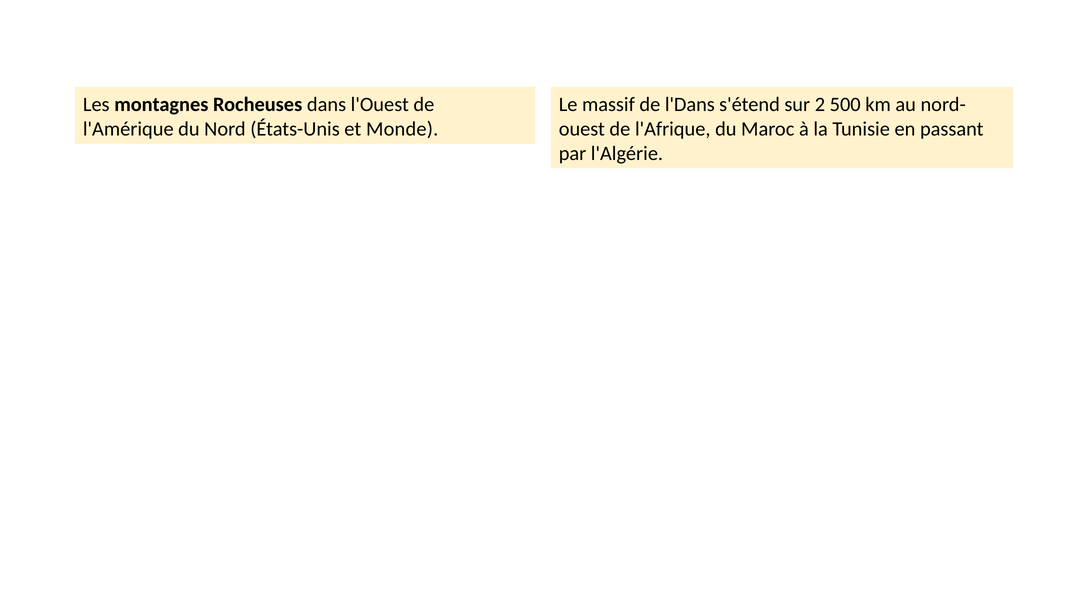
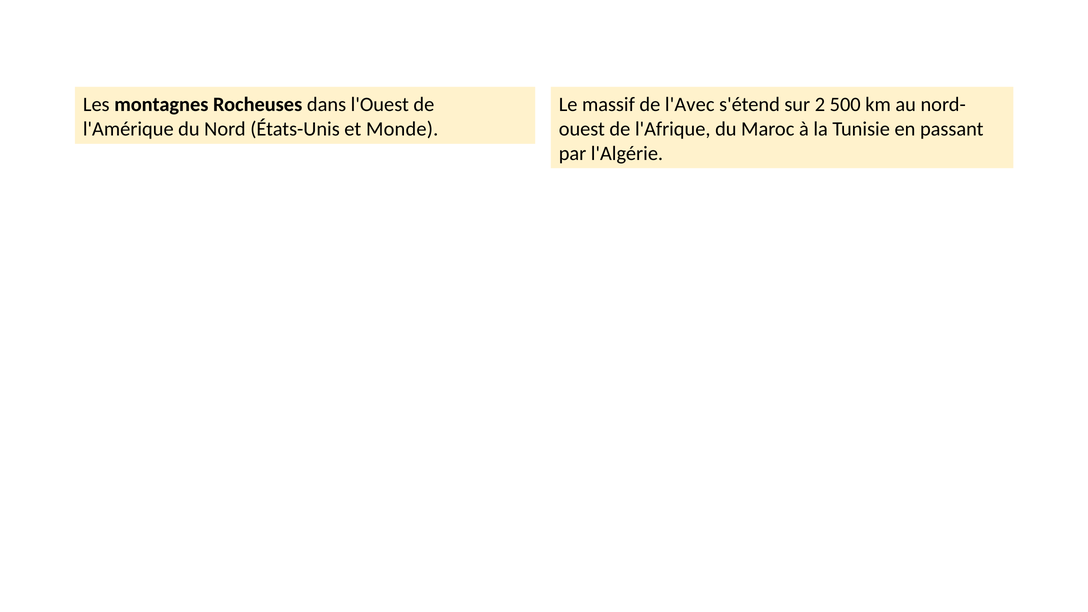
l'Dans: l'Dans -> l'Avec
